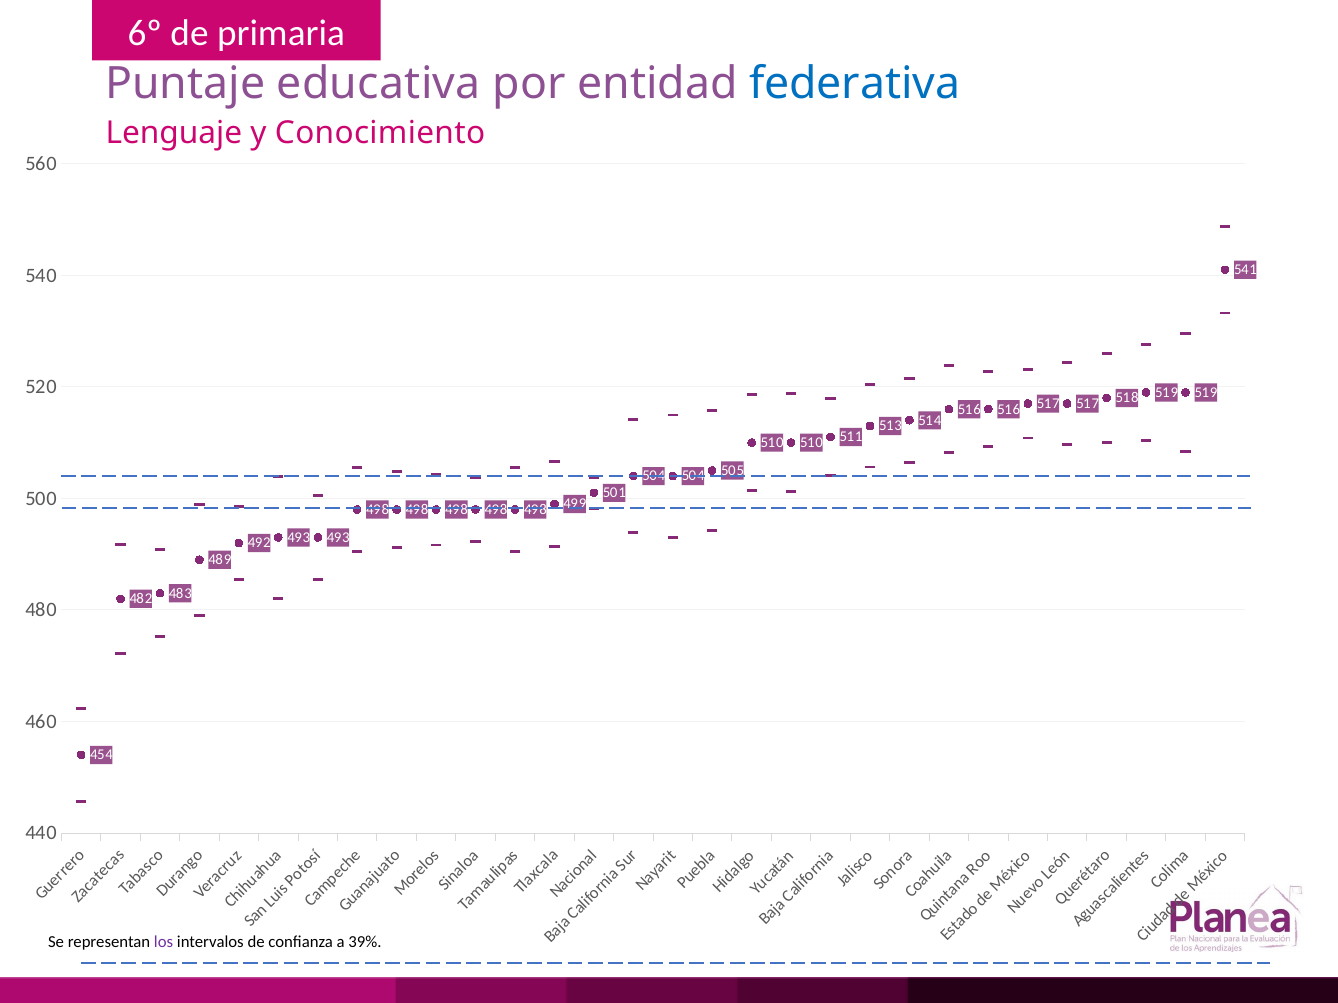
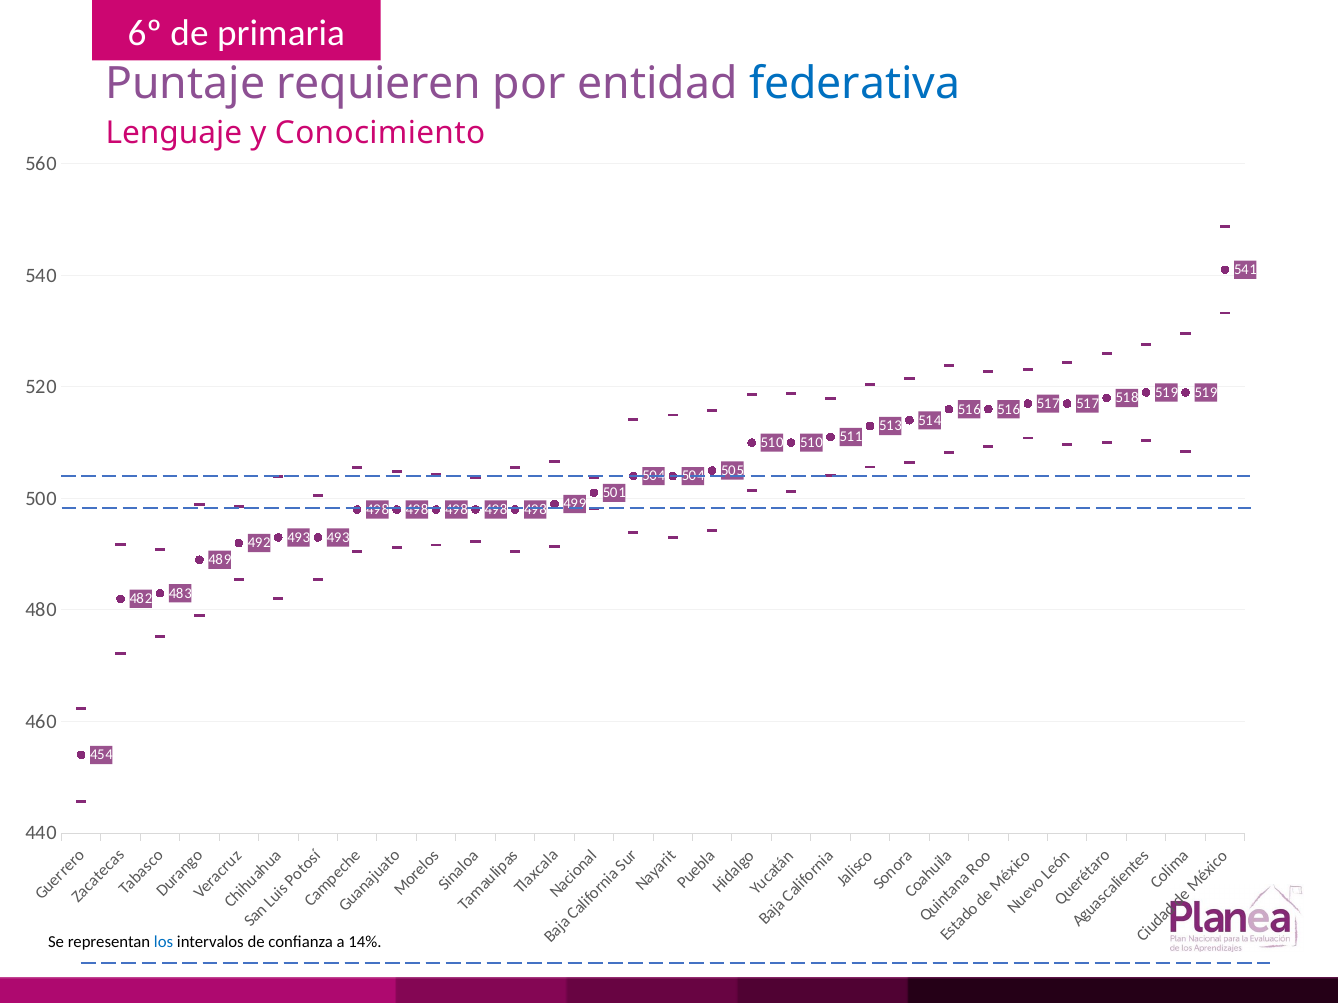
educativa: educativa -> requieren
los colour: purple -> blue
39%: 39% -> 14%
